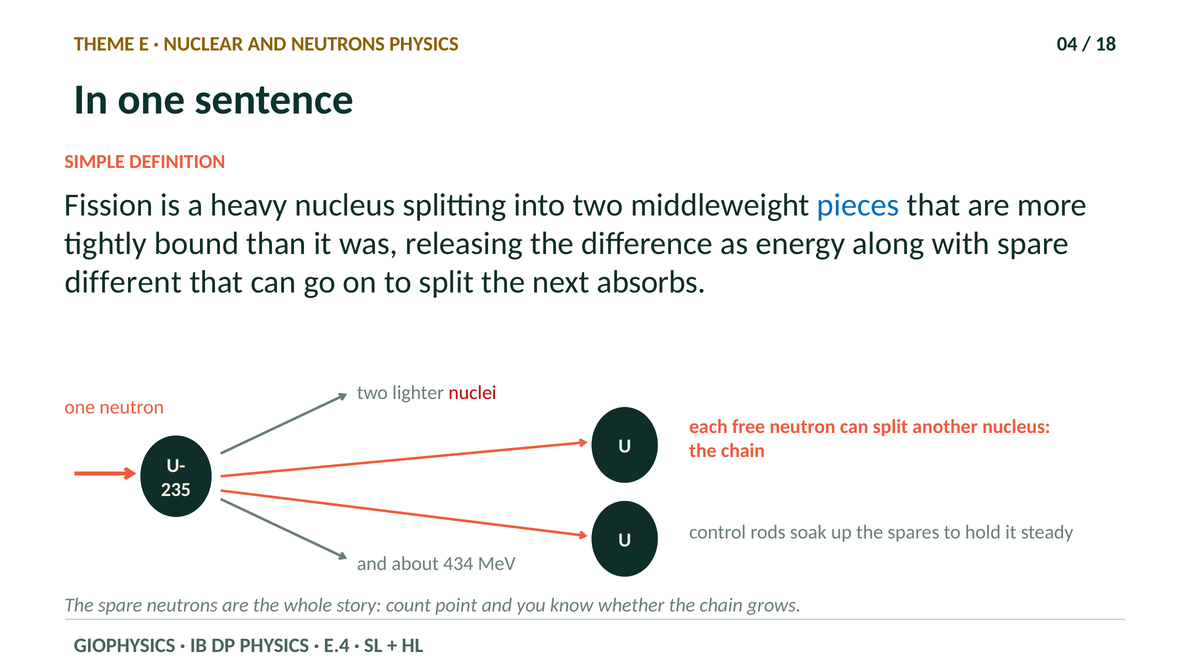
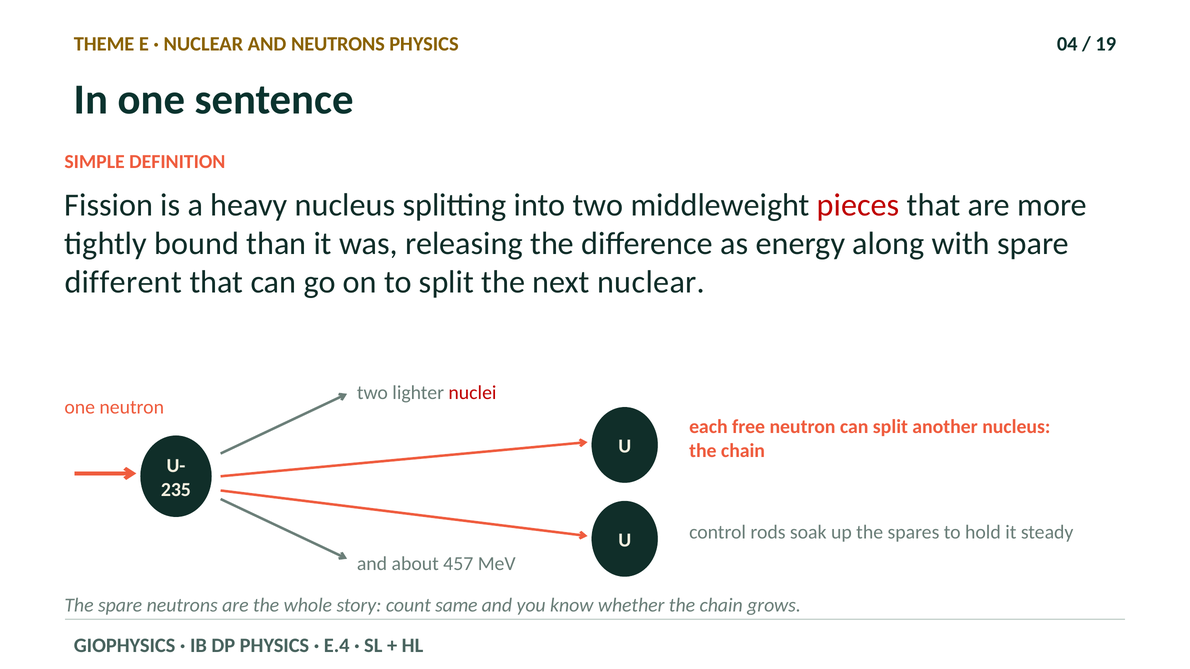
18: 18 -> 19
pieces colour: blue -> red
next absorbs: absorbs -> nuclear
434: 434 -> 457
point: point -> same
